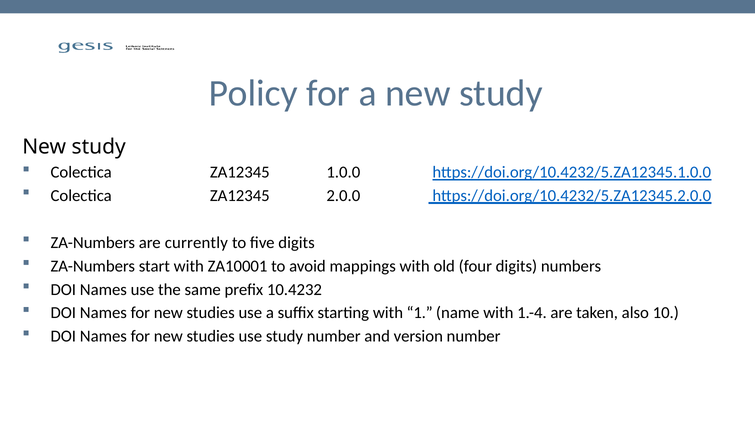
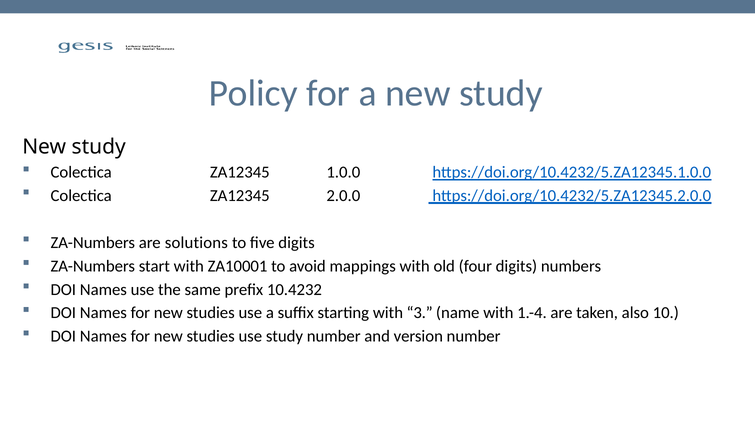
currently: currently -> solutions
1: 1 -> 3
